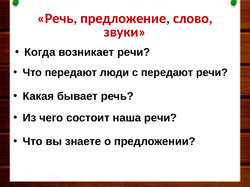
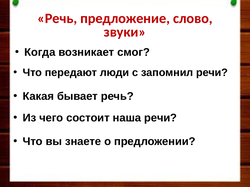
возникает речи: речи -> смог
с передают: передают -> запомнил
